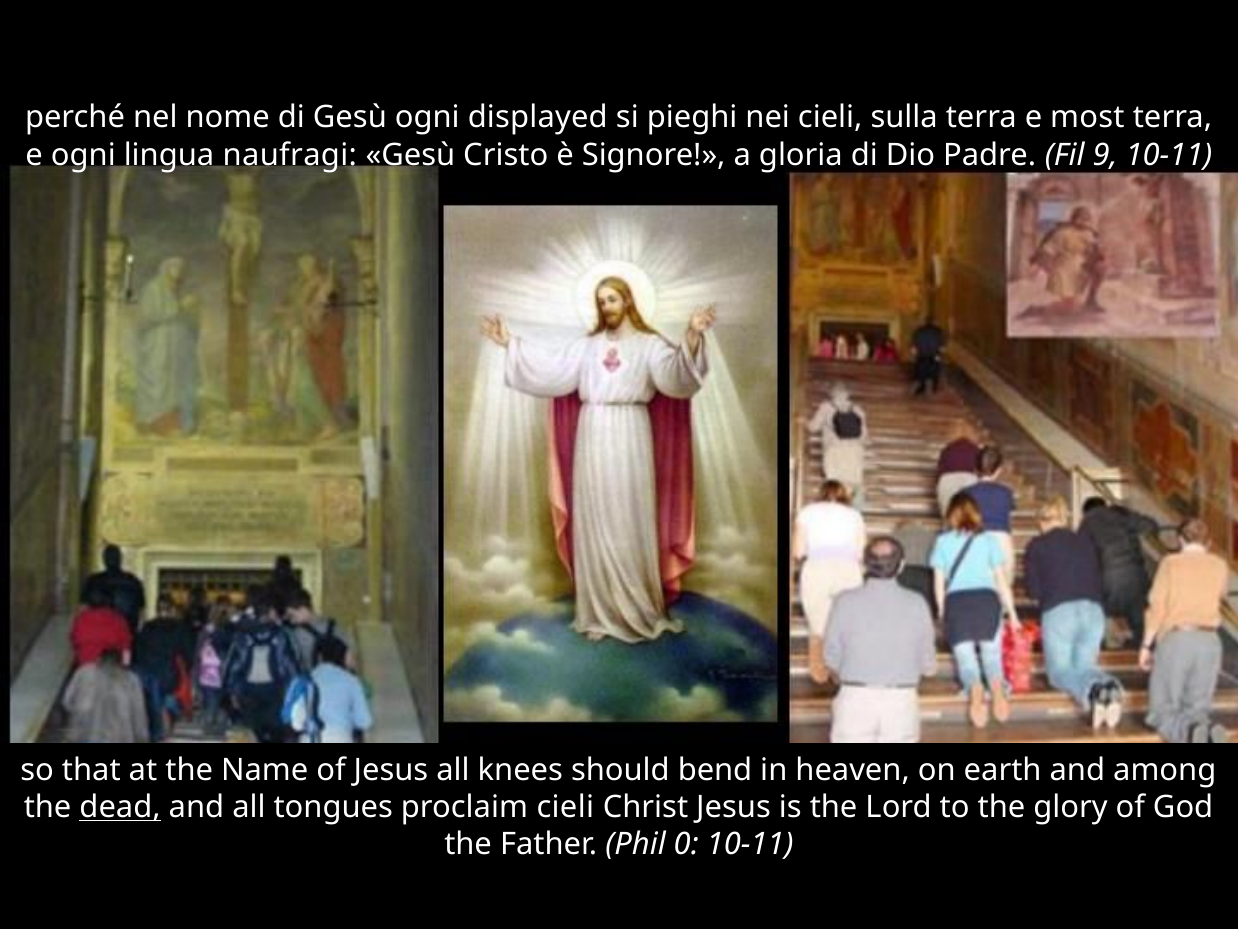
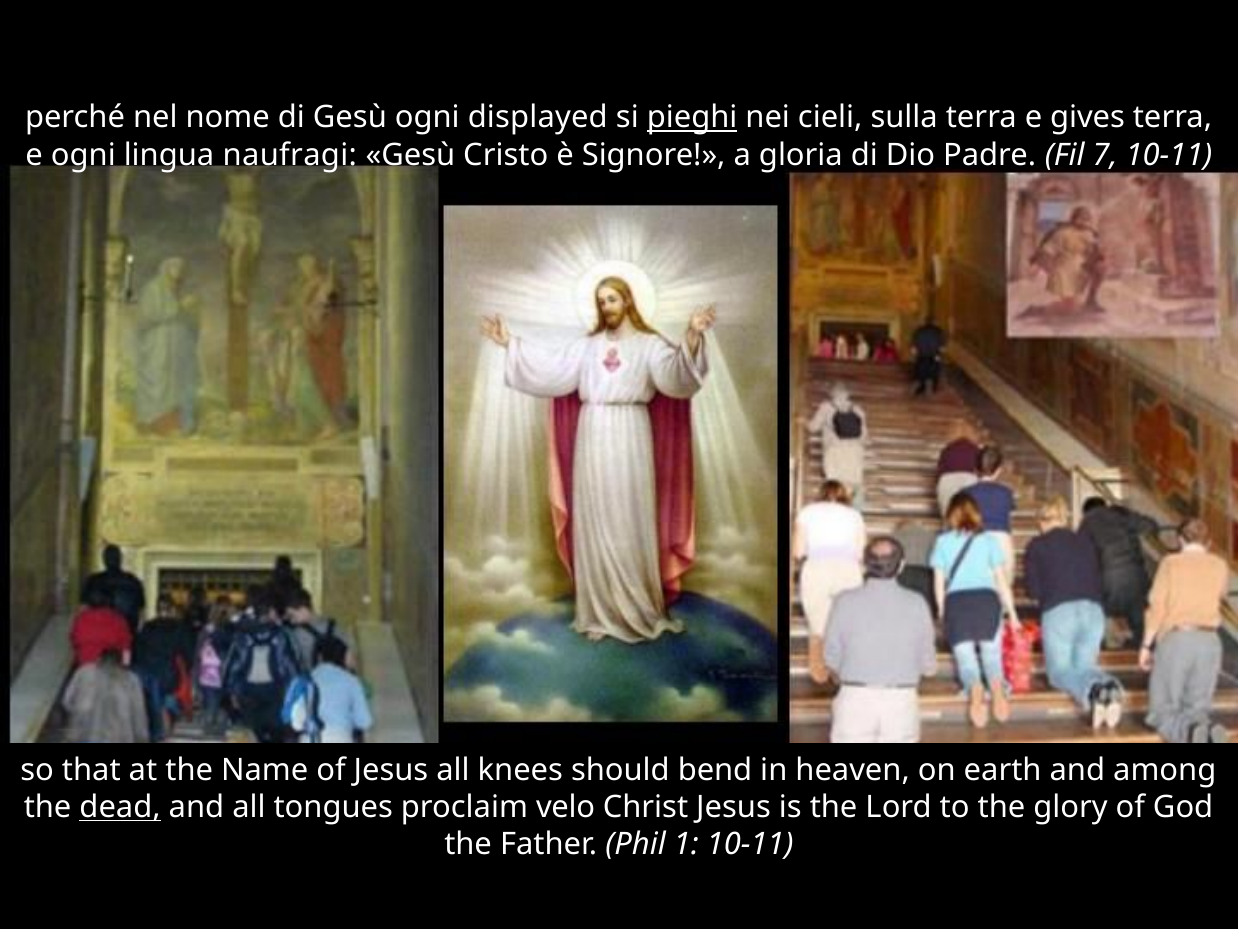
pieghi underline: none -> present
most: most -> gives
9: 9 -> 7
proclaim cieli: cieli -> velo
0: 0 -> 1
